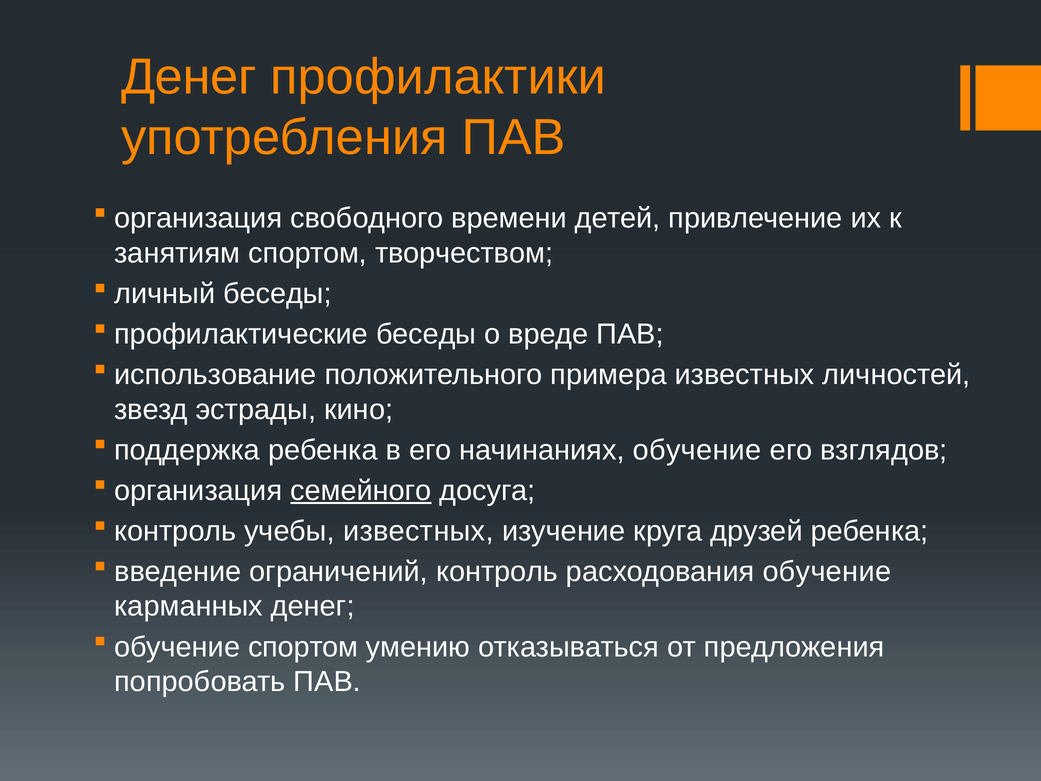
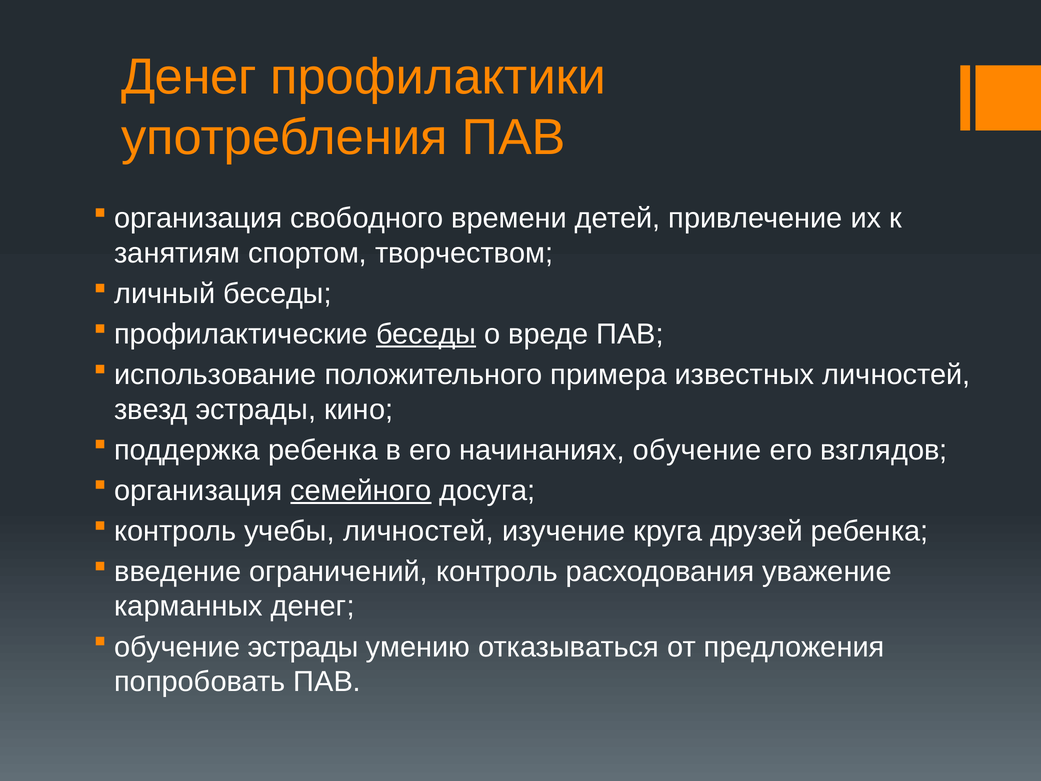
беседы at (426, 334) underline: none -> present
учебы известных: известных -> личностей
расходования обучение: обучение -> уважение
обучение спортом: спортом -> эстрады
